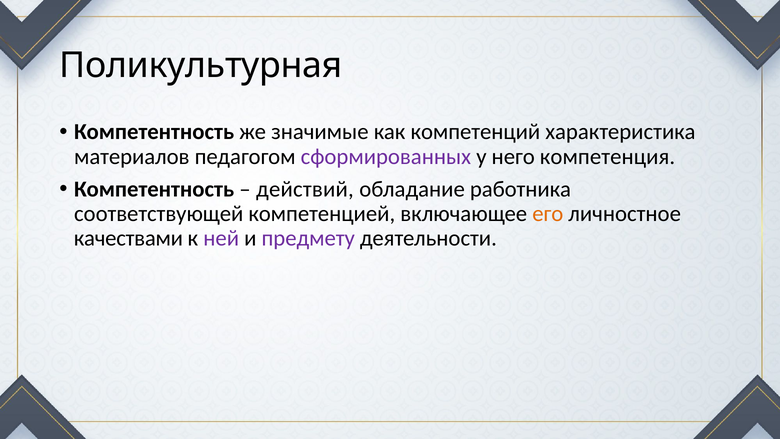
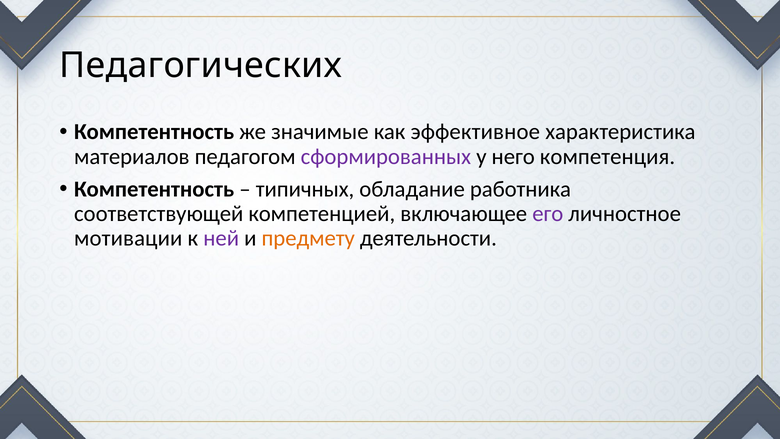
Поликультурная: Поликультурная -> Педагогических
компетенций: компетенций -> эффективное
действий: действий -> типичных
его colour: orange -> purple
качествами: качествами -> мотивации
предмету colour: purple -> orange
